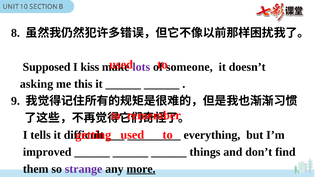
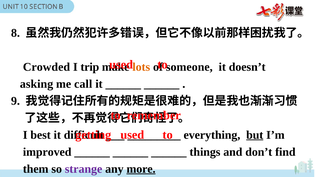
Supposed: Supposed -> Crowded
kiss: kiss -> trip
lots colour: purple -> orange
this: this -> call
tells: tells -> best
but underline: none -> present
